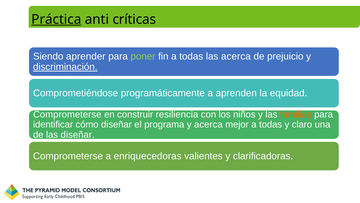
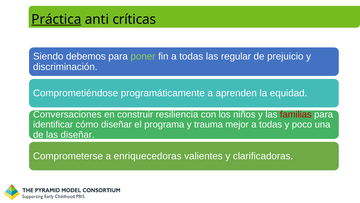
aprender: aprender -> debemos
las acerca: acerca -> regular
discriminación underline: present -> none
Comprometerse at (67, 114): Comprometerse -> Conversaciones
familias colour: orange -> red
y acerca: acerca -> trauma
claro: claro -> poco
